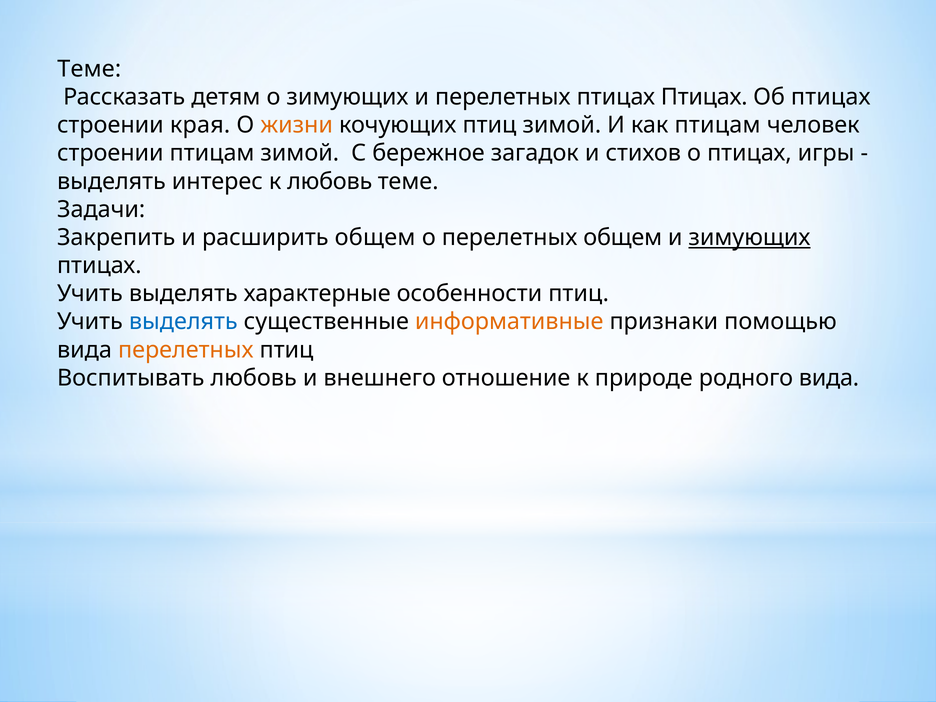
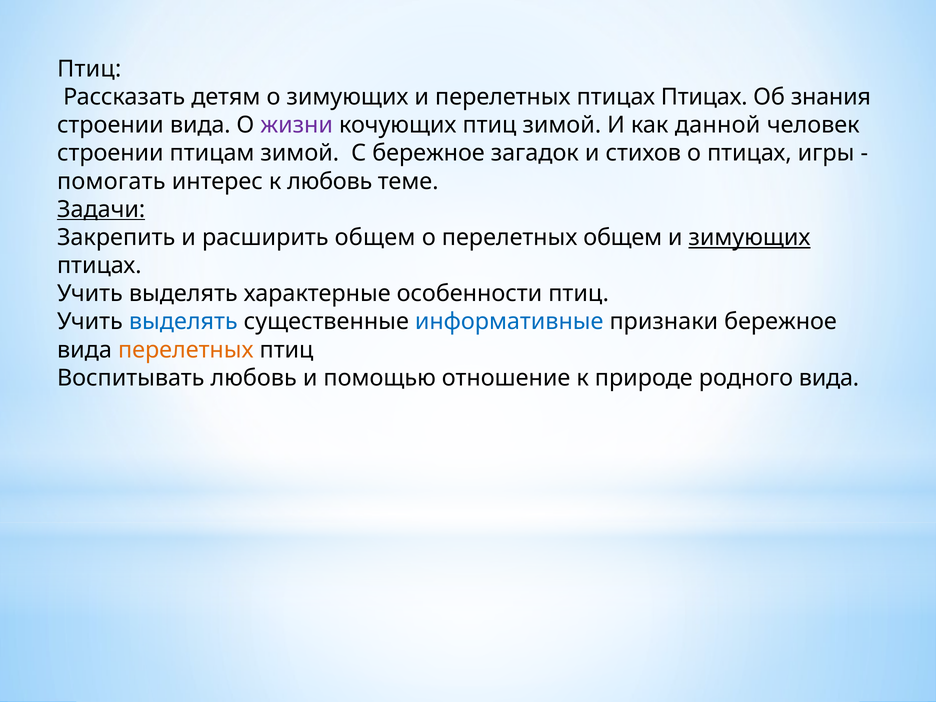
Теме at (89, 69): Теме -> Птиц
Об птицах: птицах -> знания
строении края: края -> вида
жизни colour: orange -> purple
как птицам: птицам -> данной
выделять at (111, 181): выделять -> помогать
Задачи underline: none -> present
информативные colour: orange -> blue
признаки помощью: помощью -> бережное
внешнего: внешнего -> помощью
